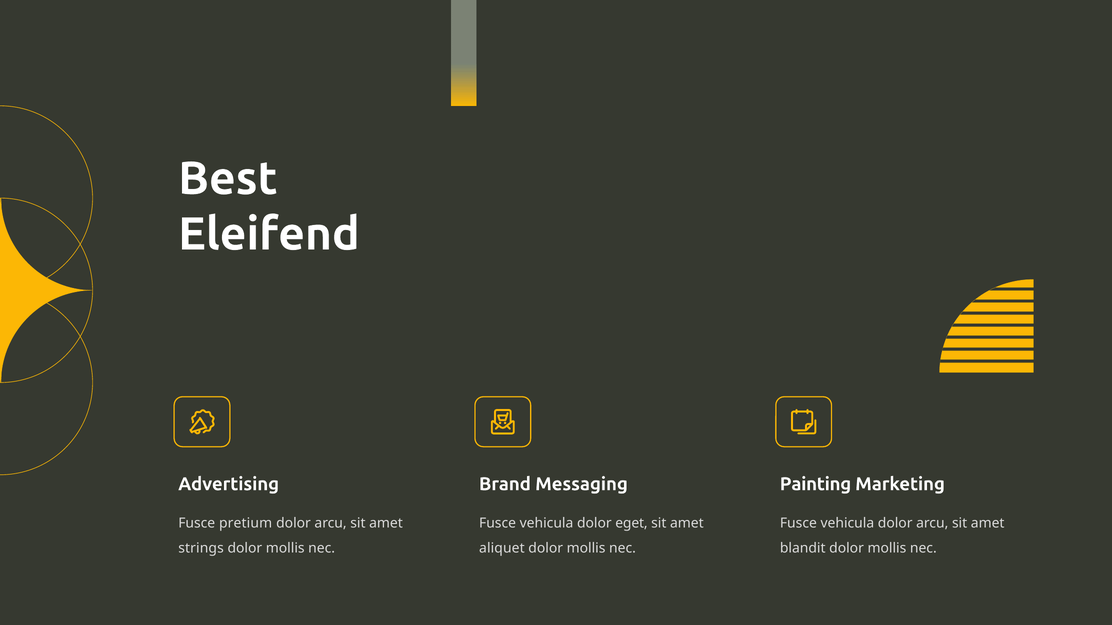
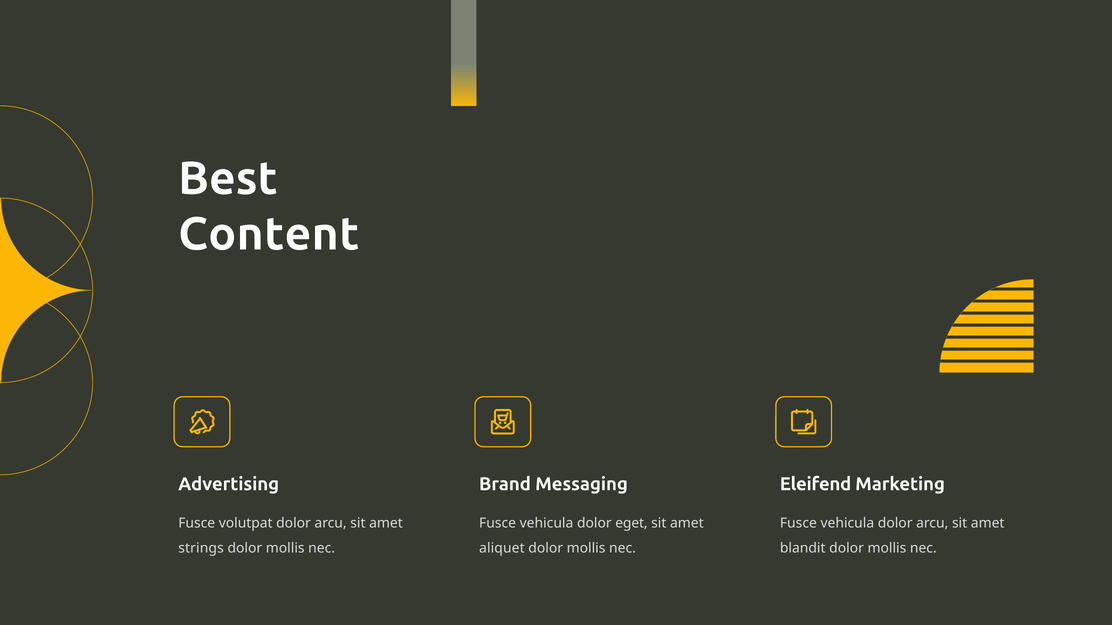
Eleifend: Eleifend -> Content
Painting: Painting -> Eleifend
pretium: pretium -> volutpat
